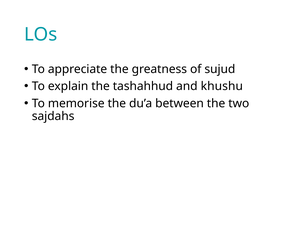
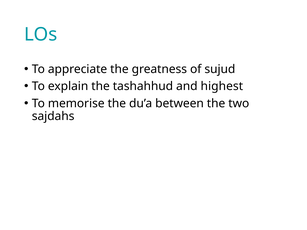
khushu: khushu -> highest
